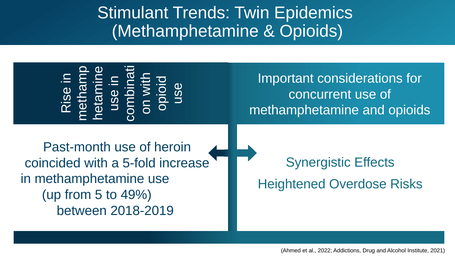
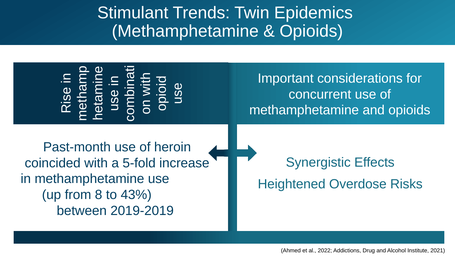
5: 5 -> 8
49%: 49% -> 43%
2018-2019: 2018-2019 -> 2019-2019
